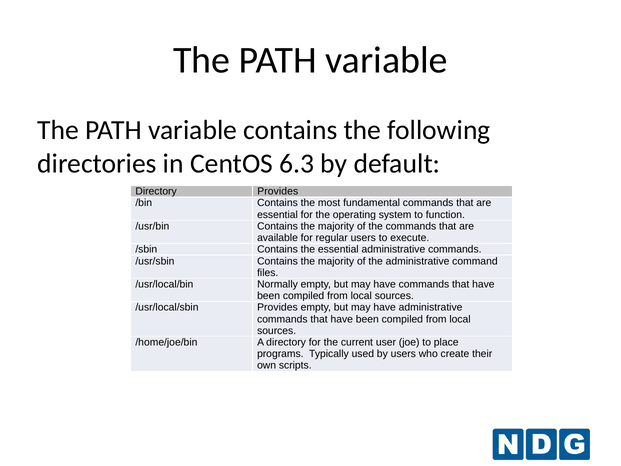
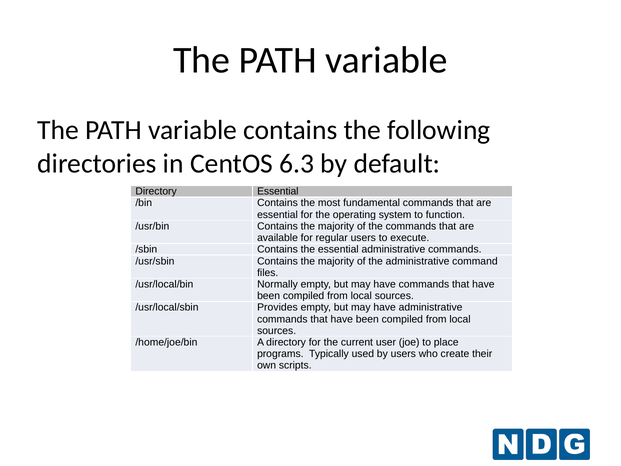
Directory Provides: Provides -> Essential
